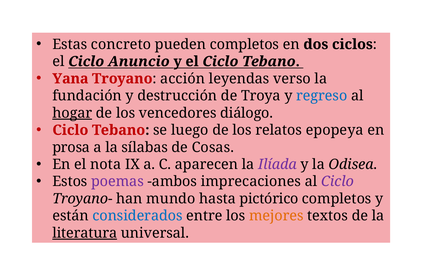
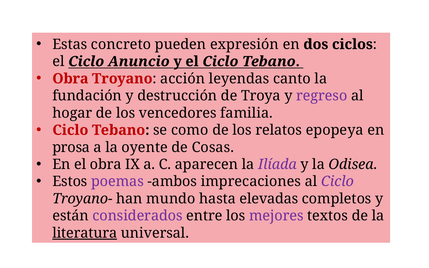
pueden completos: completos -> expresión
Yana at (70, 79): Yana -> Obra
verso: verso -> canto
regreso colour: blue -> purple
hogar underline: present -> none
diálogo: diálogo -> familia
luego: luego -> como
sílabas: sílabas -> oyente
el nota: nota -> obra
pictórico: pictórico -> elevadas
considerados colour: blue -> purple
mejores colour: orange -> purple
